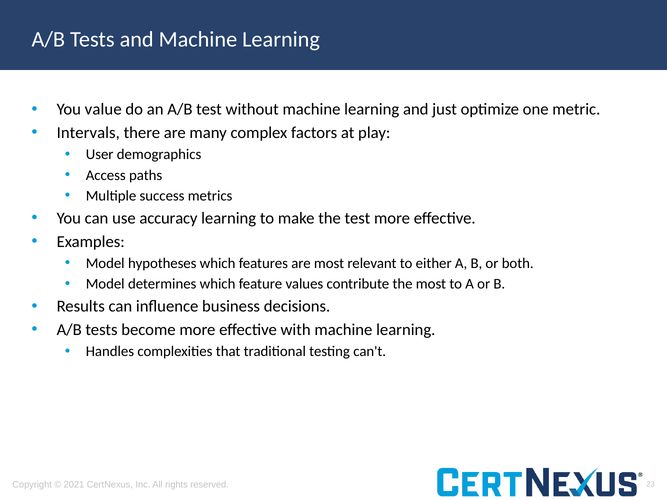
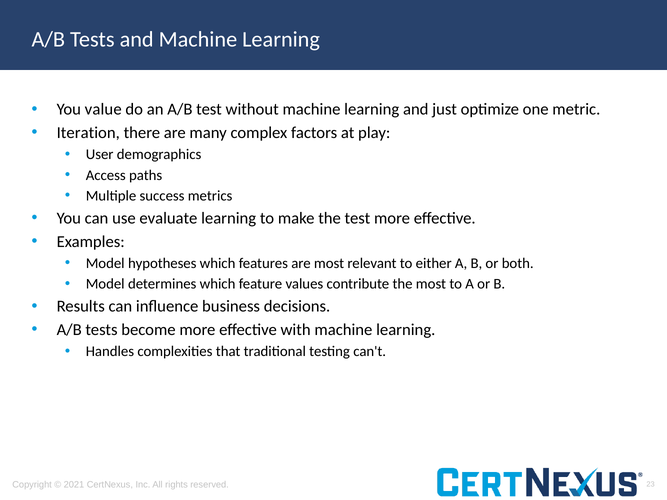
Intervals: Intervals -> Iteration
accuracy: accuracy -> evaluate
